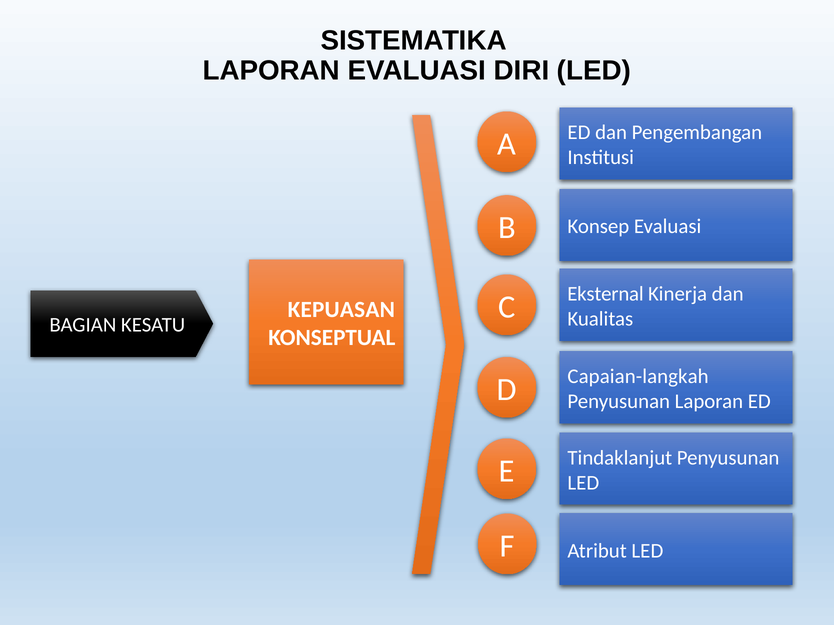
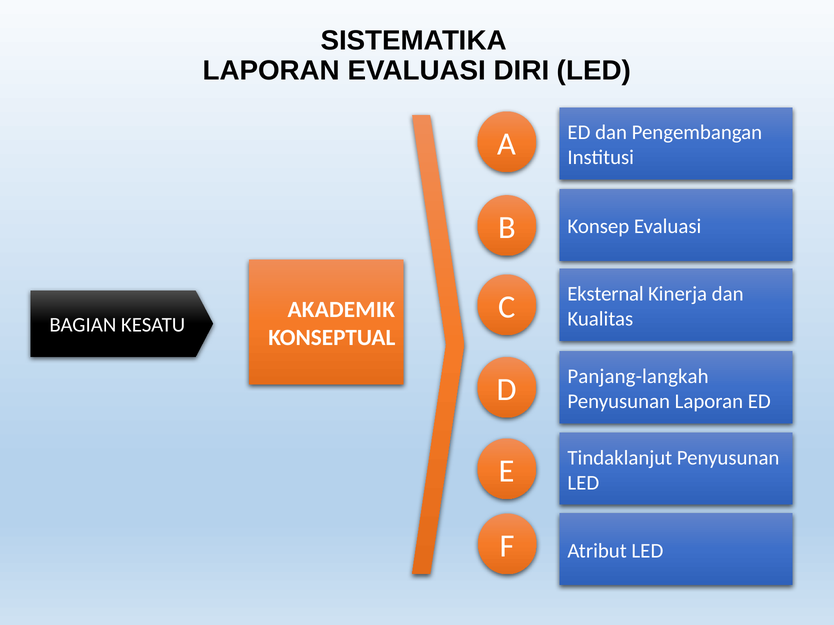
KEPUASAN: KEPUASAN -> AKADEMIK
Capaian-langkah: Capaian-langkah -> Panjang-langkah
